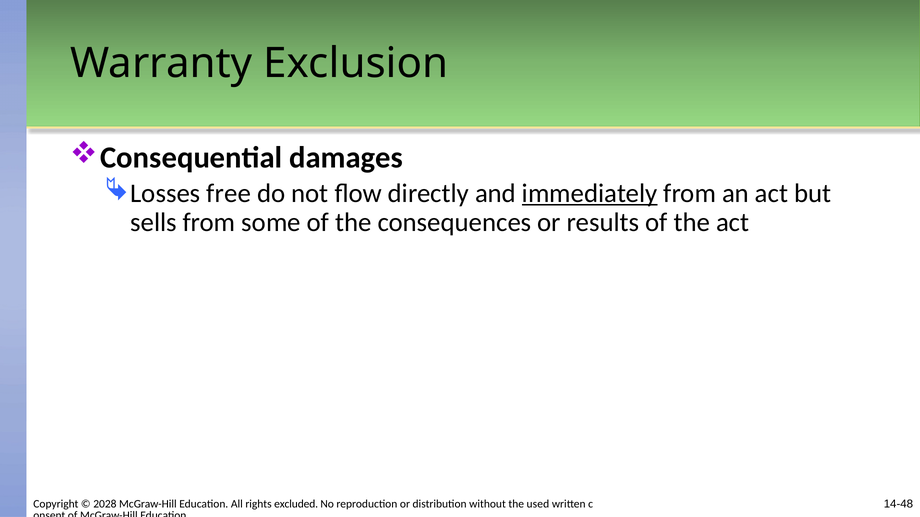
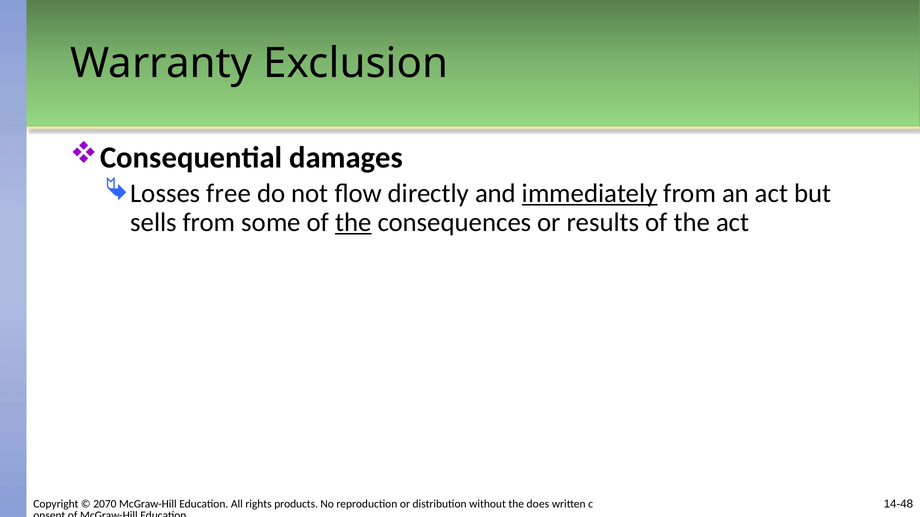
the at (353, 222) underline: none -> present
2028: 2028 -> 2070
excluded: excluded -> products
used: used -> does
